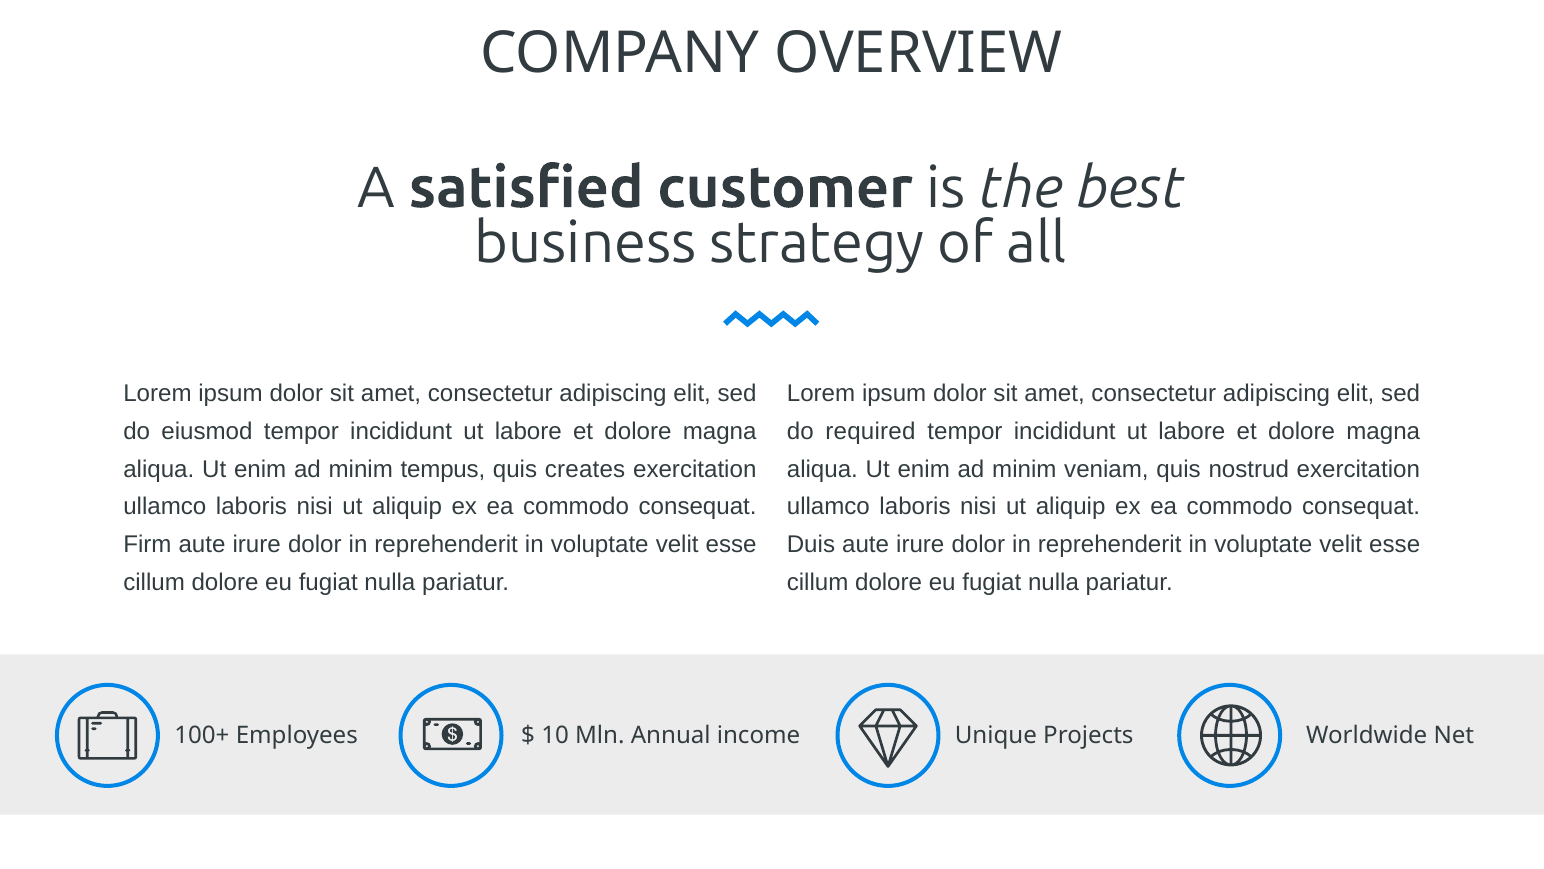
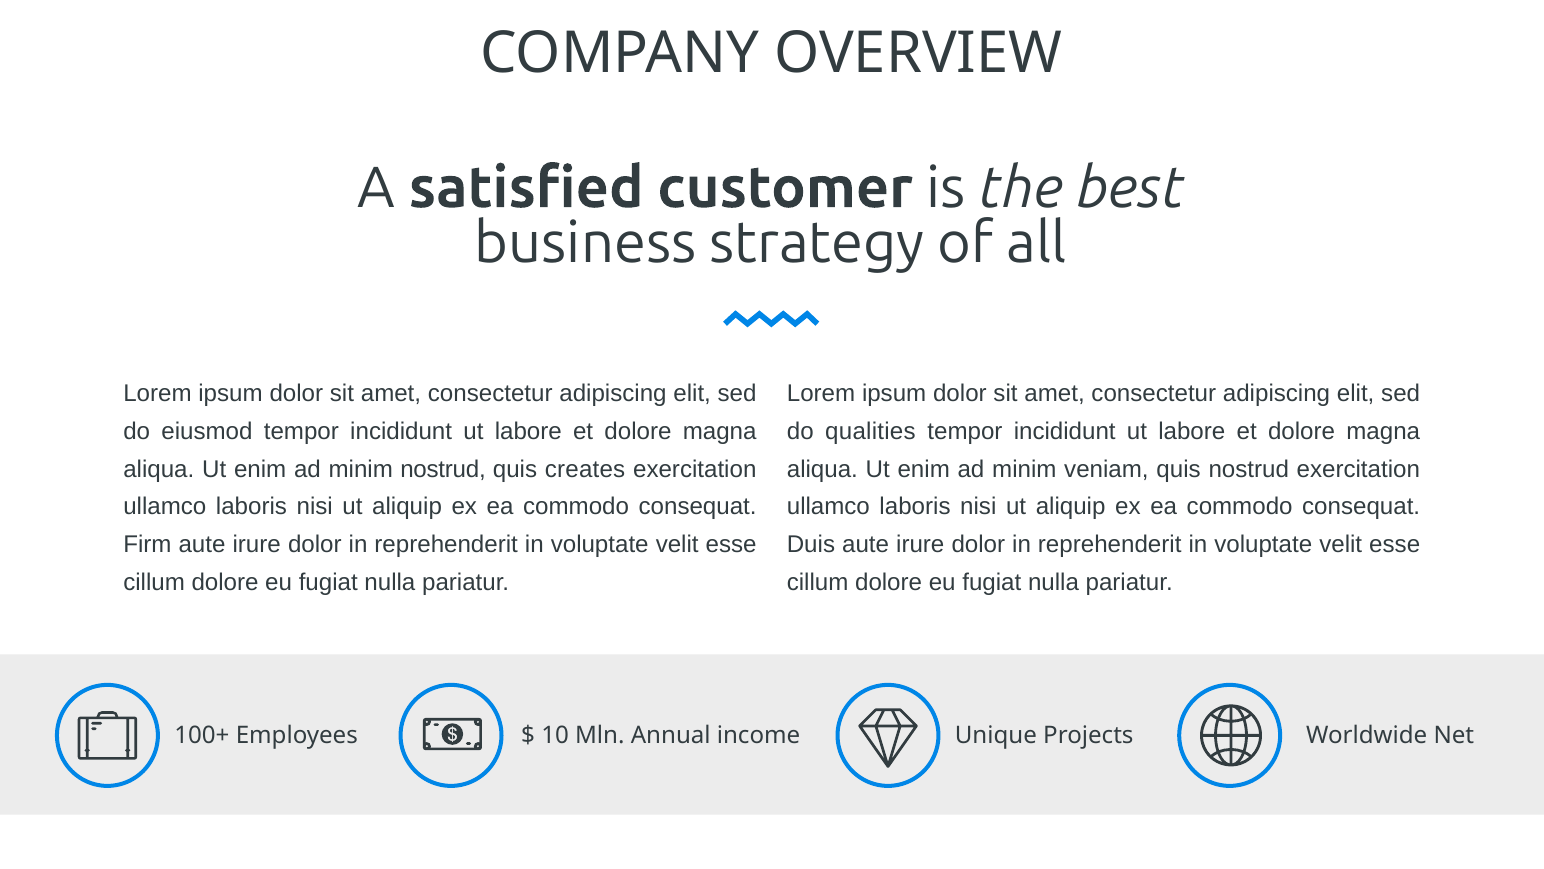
required: required -> qualities
minim tempus: tempus -> nostrud
